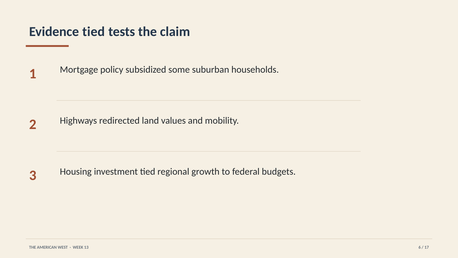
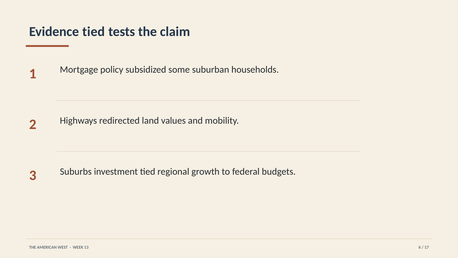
Housing: Housing -> Suburbs
